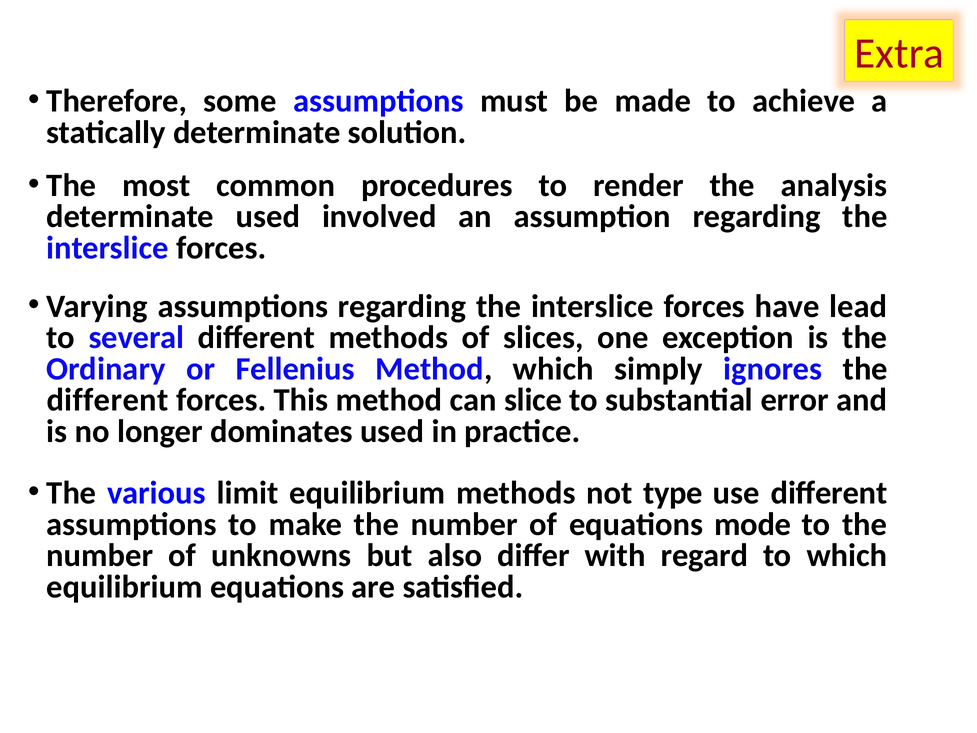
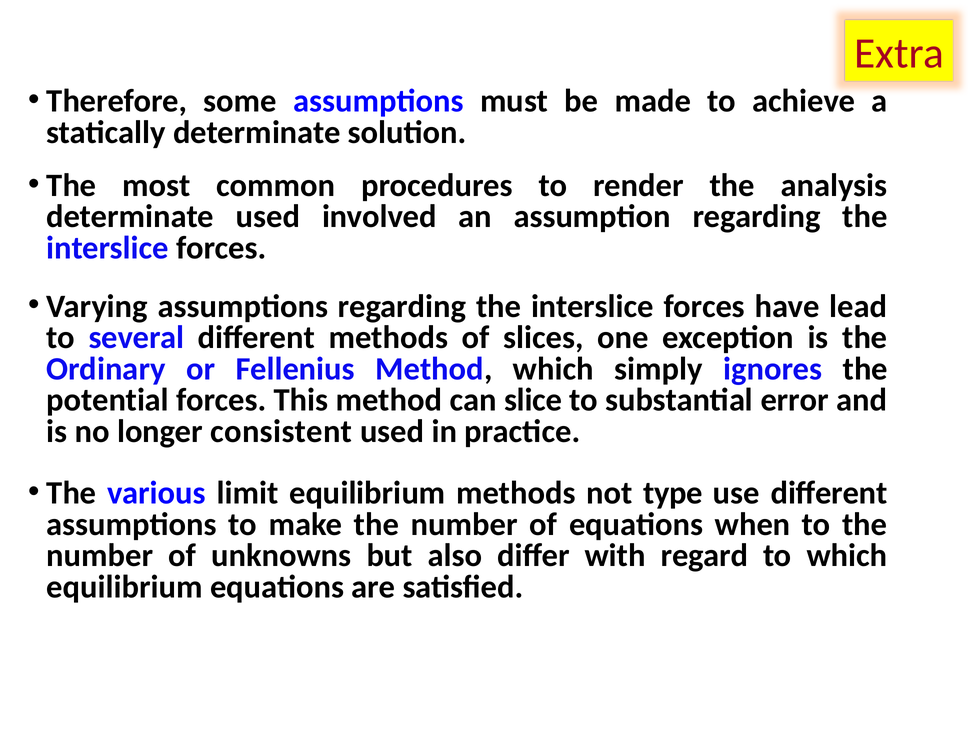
different at (107, 400): different -> potential
dominates: dominates -> consistent
mode: mode -> when
